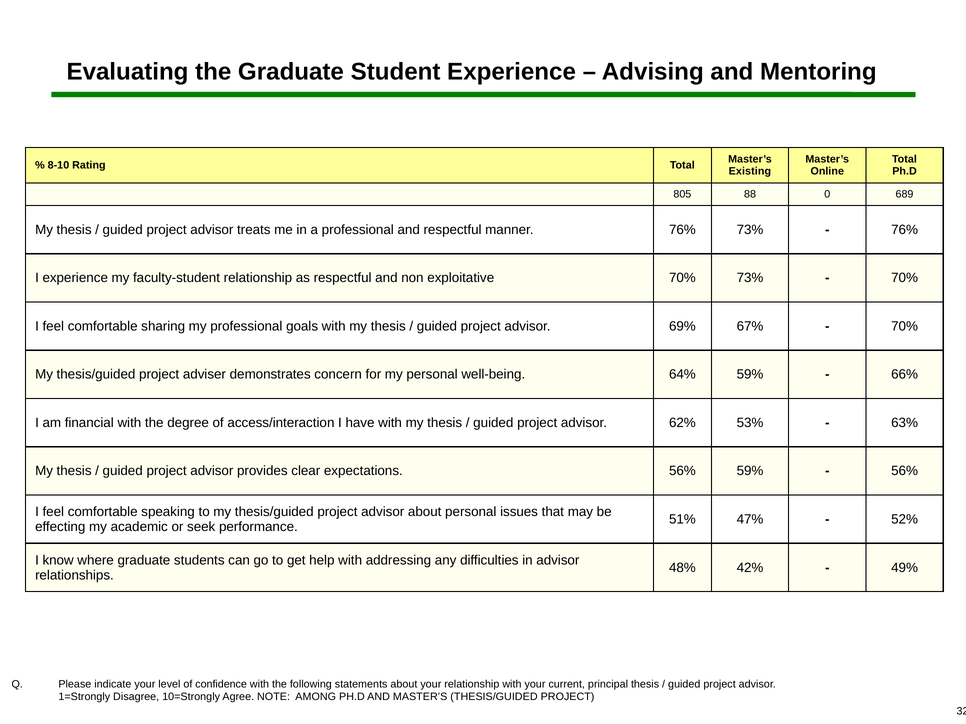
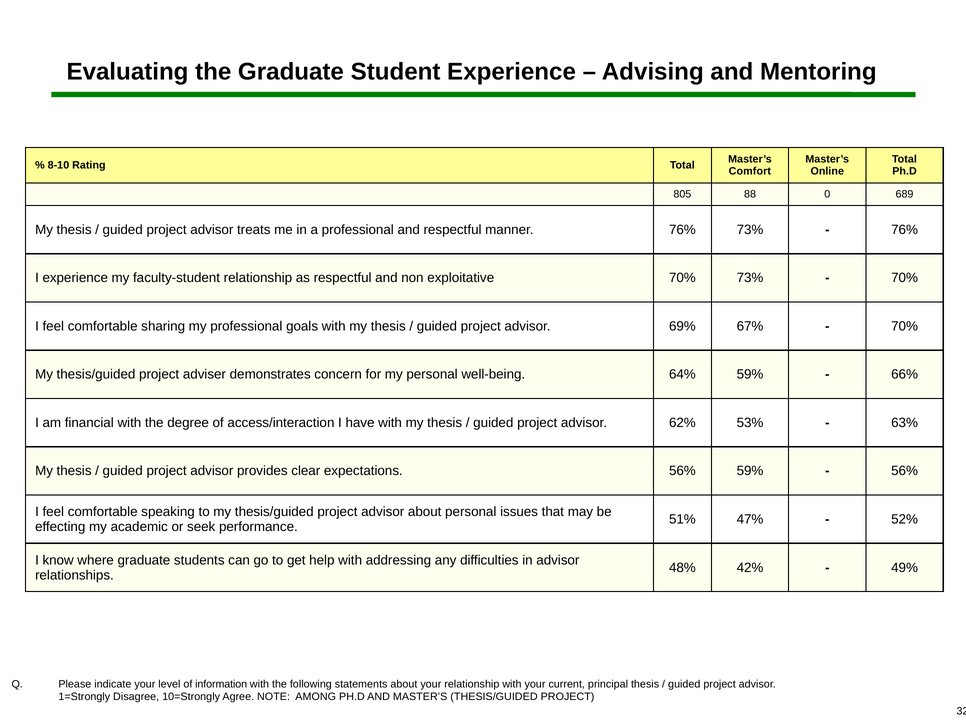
Existing: Existing -> Comfort
confidence: confidence -> information
